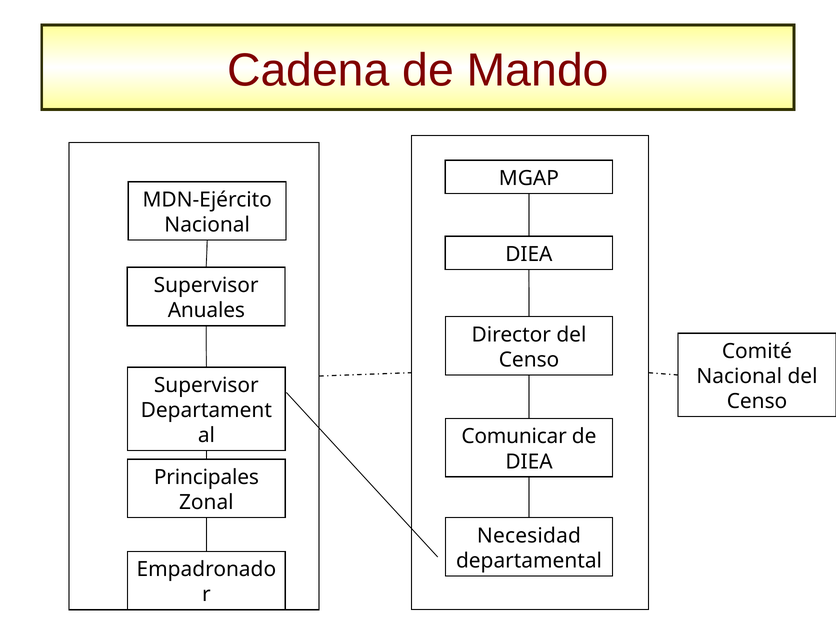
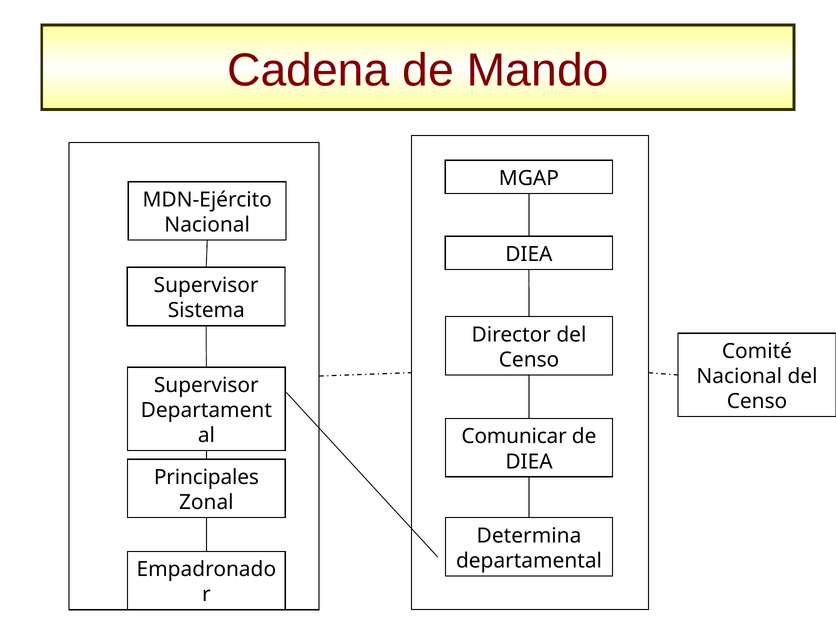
Anuales: Anuales -> Sistema
Necesidad: Necesidad -> Determina
